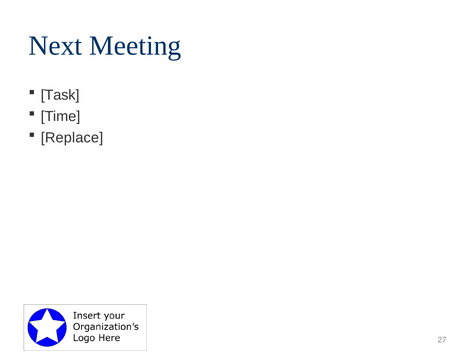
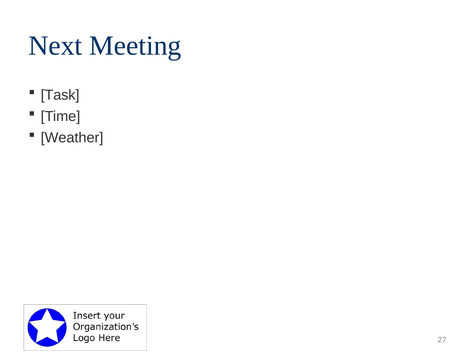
Replace: Replace -> Weather
